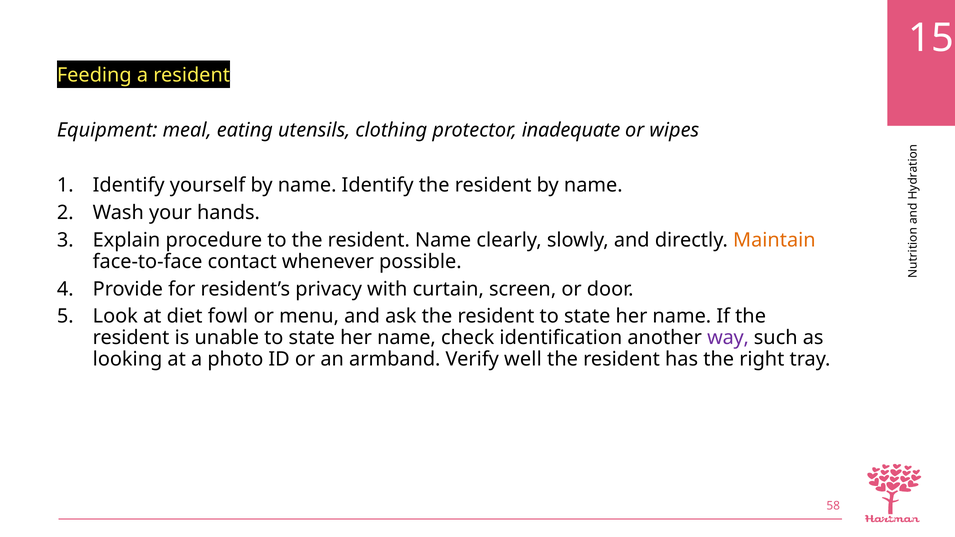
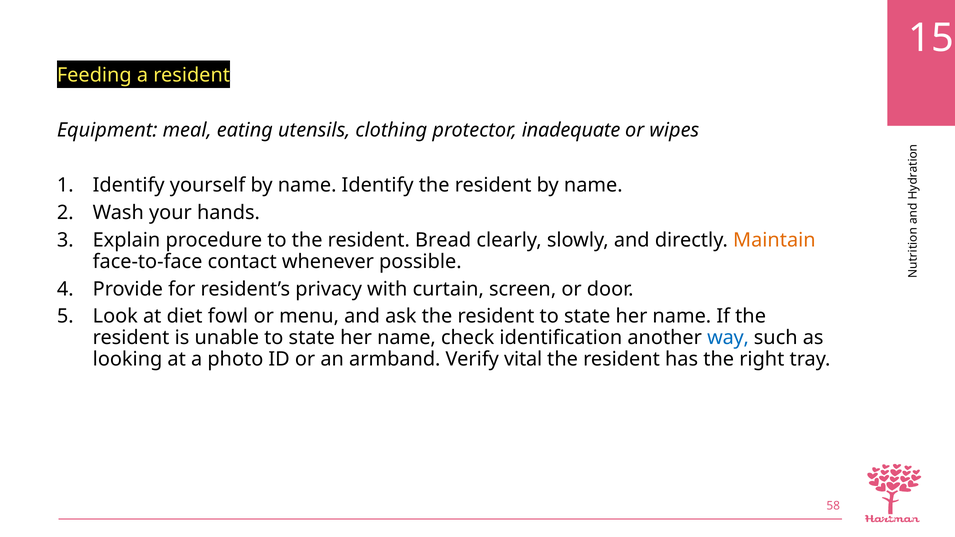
resident Name: Name -> Bread
way colour: purple -> blue
well: well -> vital
